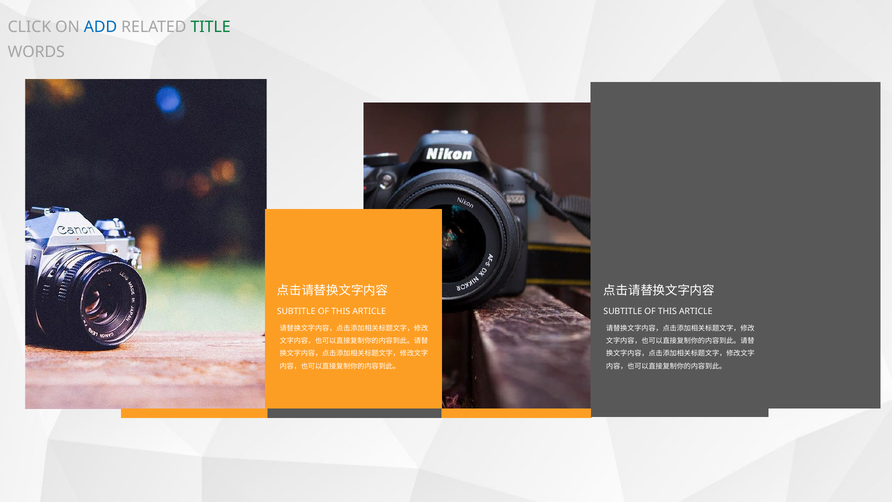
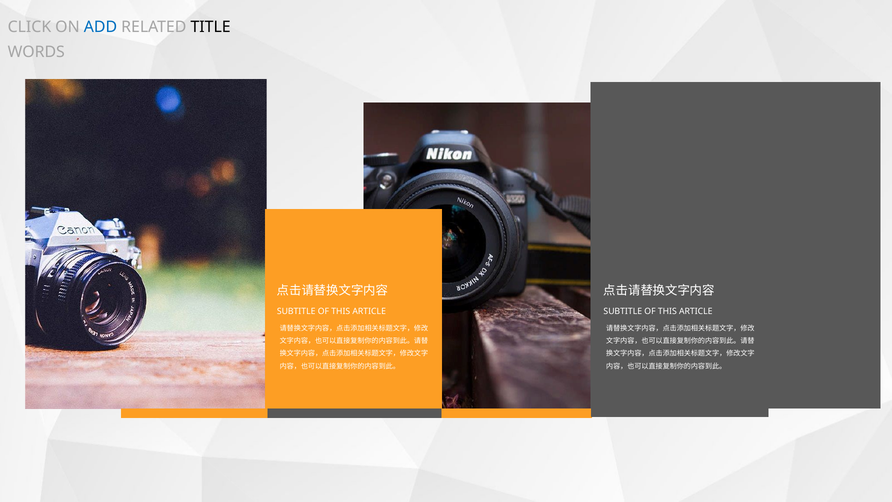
TITLE colour: green -> black
